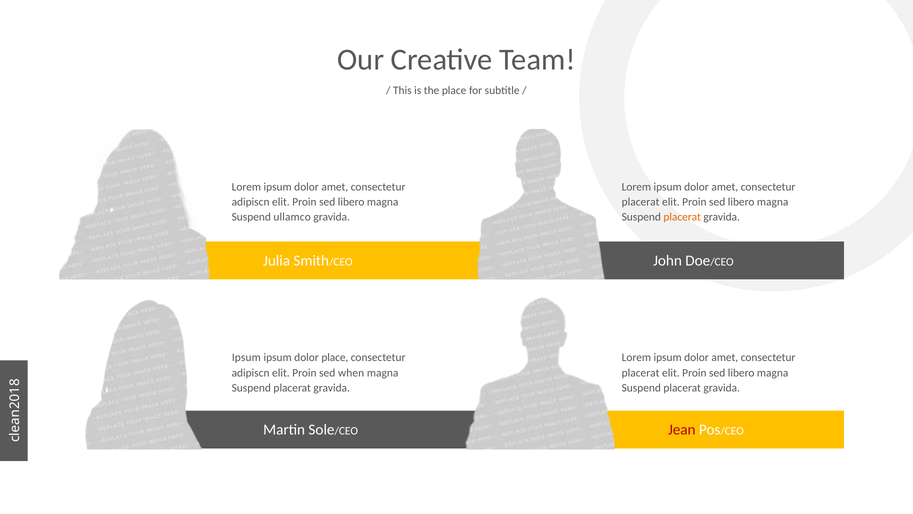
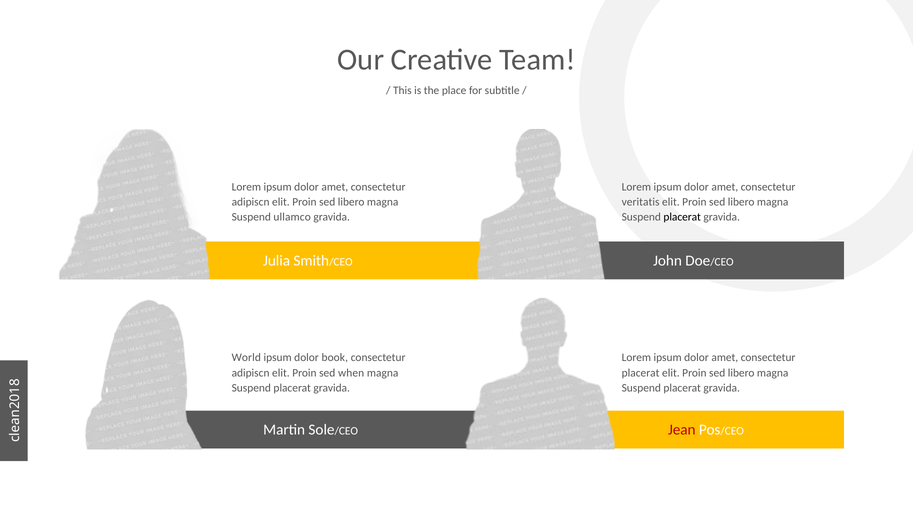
placerat at (641, 202): placerat -> veritatis
placerat at (682, 217) colour: orange -> black
Ipsum at (246, 357): Ipsum -> World
dolor place: place -> book
